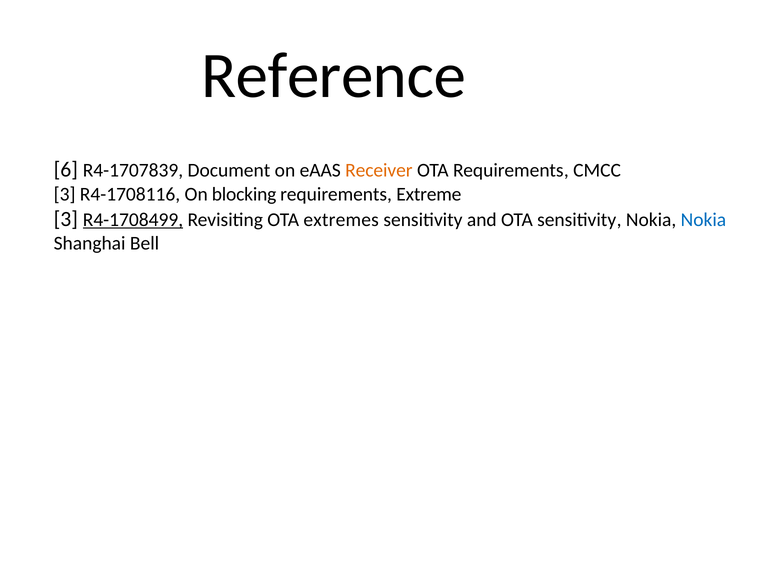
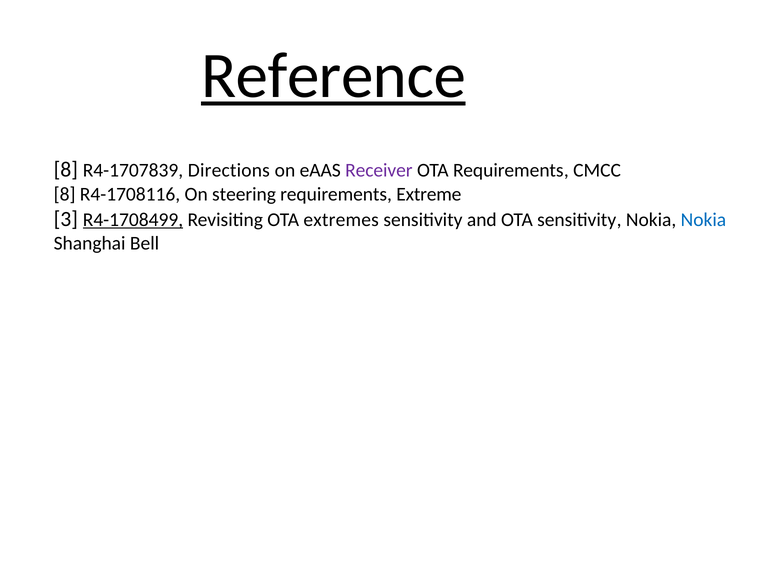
Reference underline: none -> present
6 at (66, 170): 6 -> 8
Document: Document -> Directions
Receiver colour: orange -> purple
3 at (65, 194): 3 -> 8
blocking: blocking -> steering
